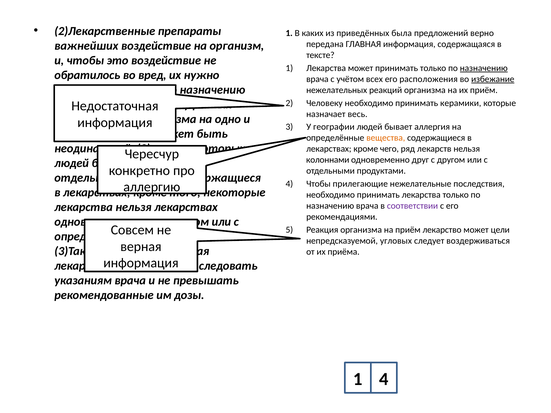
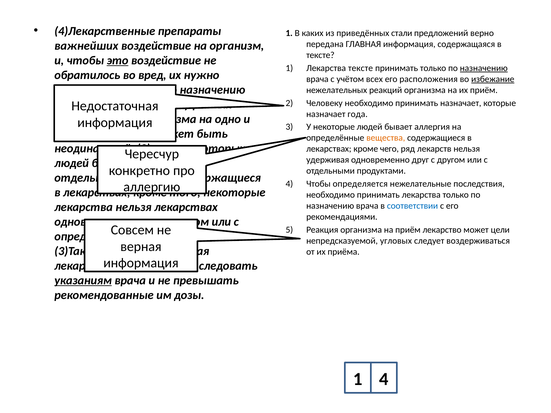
2)Лекарственные: 2)Лекарственные -> 4)Лекарственные
была: была -> стали
это underline: none -> present
Лекарства может: может -> тексте
принимать керамики: керамики -> назначает
весь: весь -> года
У географии: географии -> некоторые
колоннами: колоннами -> удерживая
прилегающие: прилегающие -> определяется
соответствии colour: purple -> blue
указаниям underline: none -> present
